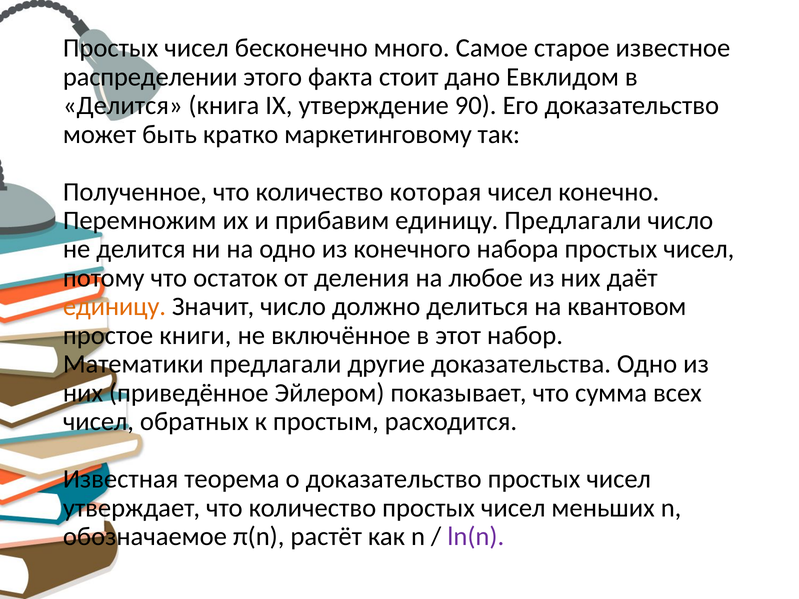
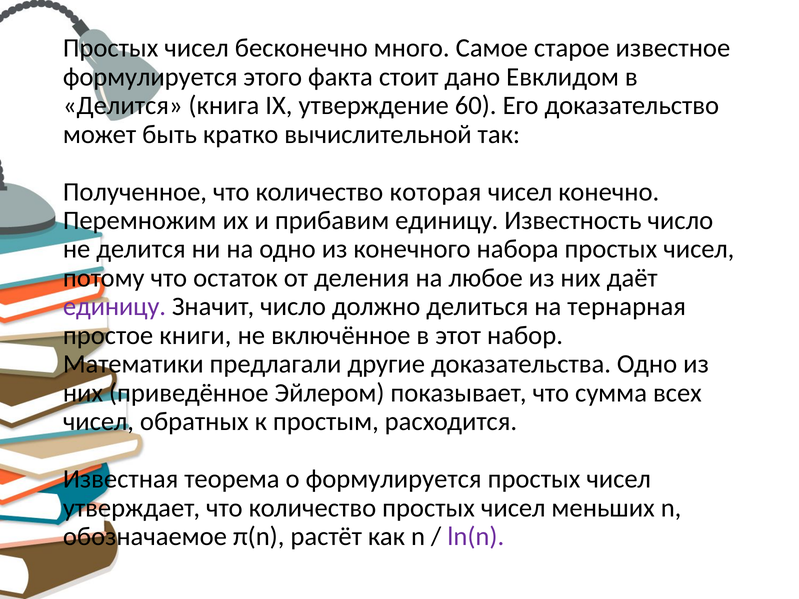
распределении at (150, 77): распределении -> формулируется
90: 90 -> 60
маркетинговому: маркетинговому -> вычислительной
единицу Предлагали: Предлагали -> Известность
единицу at (114, 307) colour: orange -> purple
квантовом: квантовом -> тернарная
о доказательство: доказательство -> формулируется
